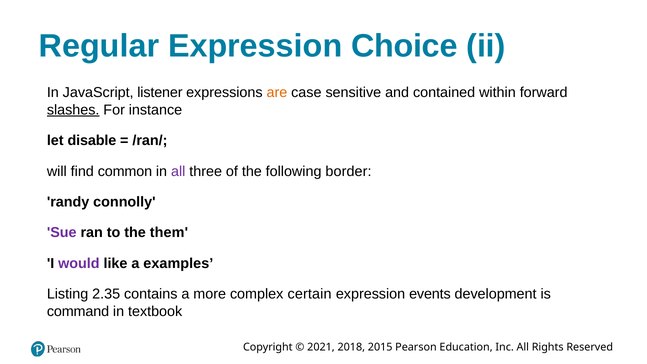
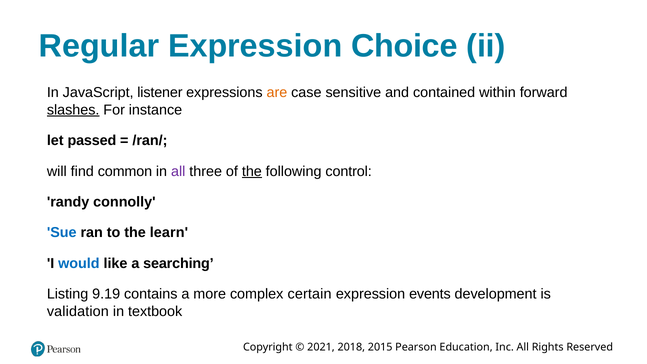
disable: disable -> passed
the at (252, 171) underline: none -> present
border: border -> control
Sue colour: purple -> blue
them: them -> learn
would colour: purple -> blue
examples: examples -> searching
2.35: 2.35 -> 9.19
command: command -> validation
